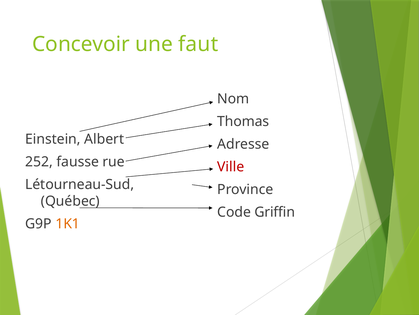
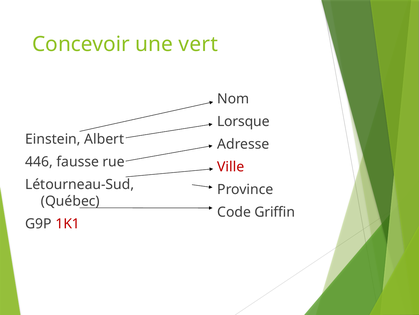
faut: faut -> vert
Thomas: Thomas -> Lorsque
252: 252 -> 446
1K1 colour: orange -> red
